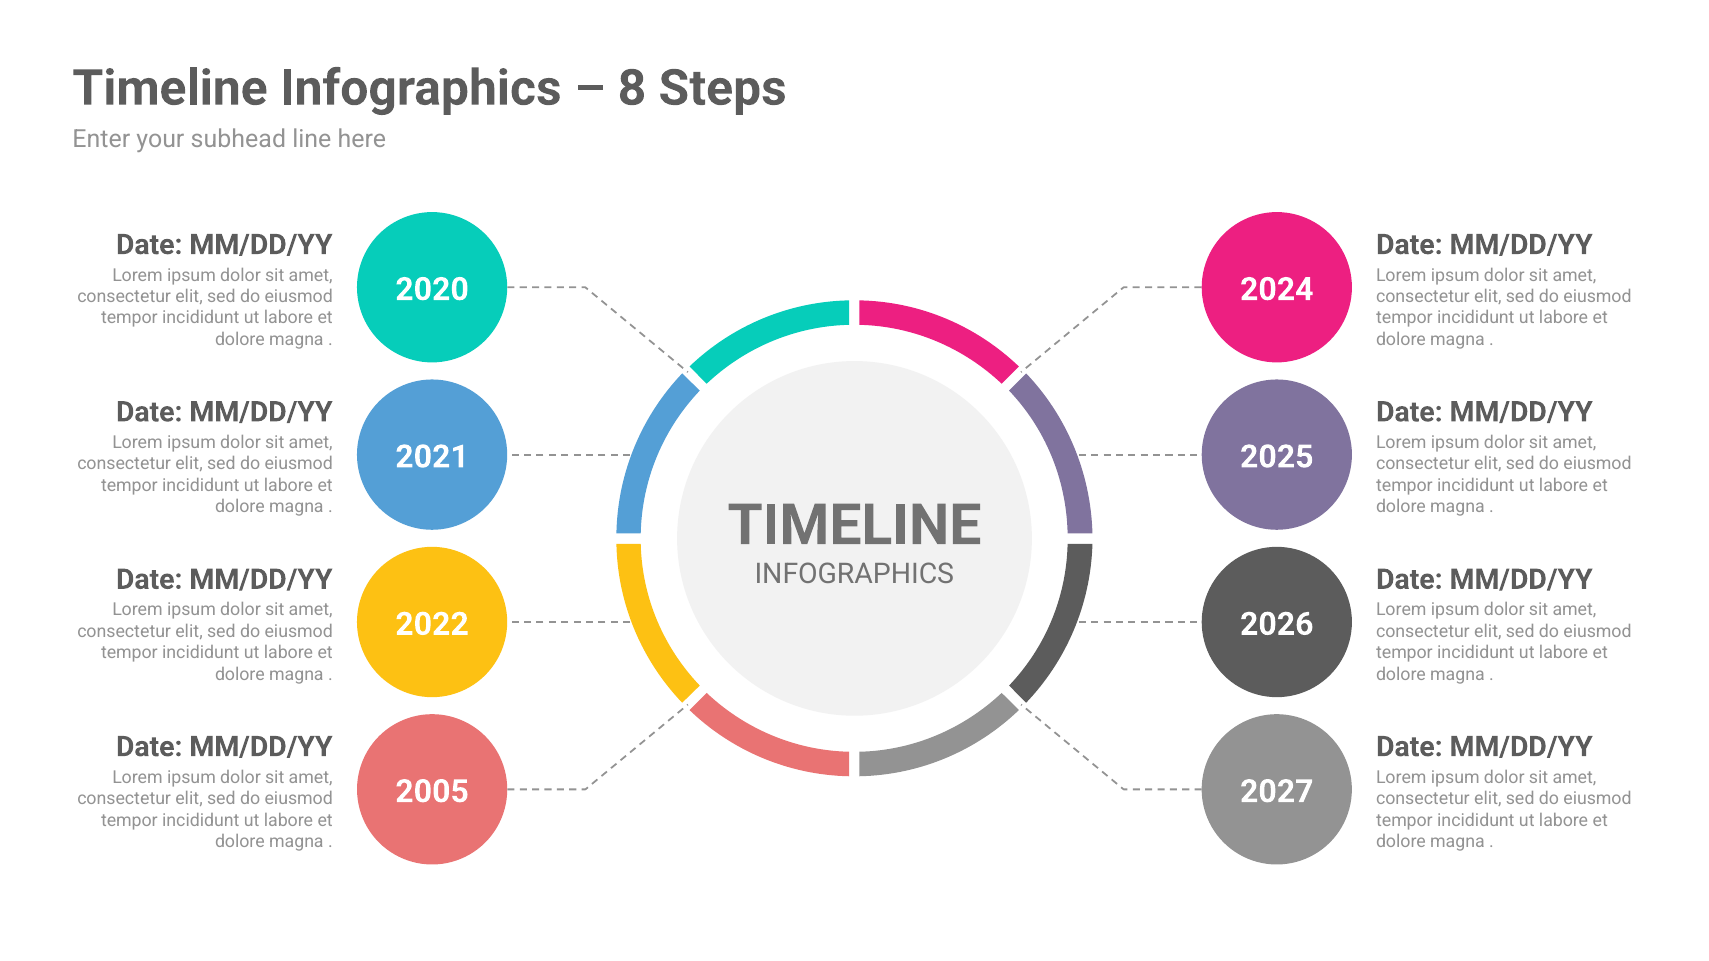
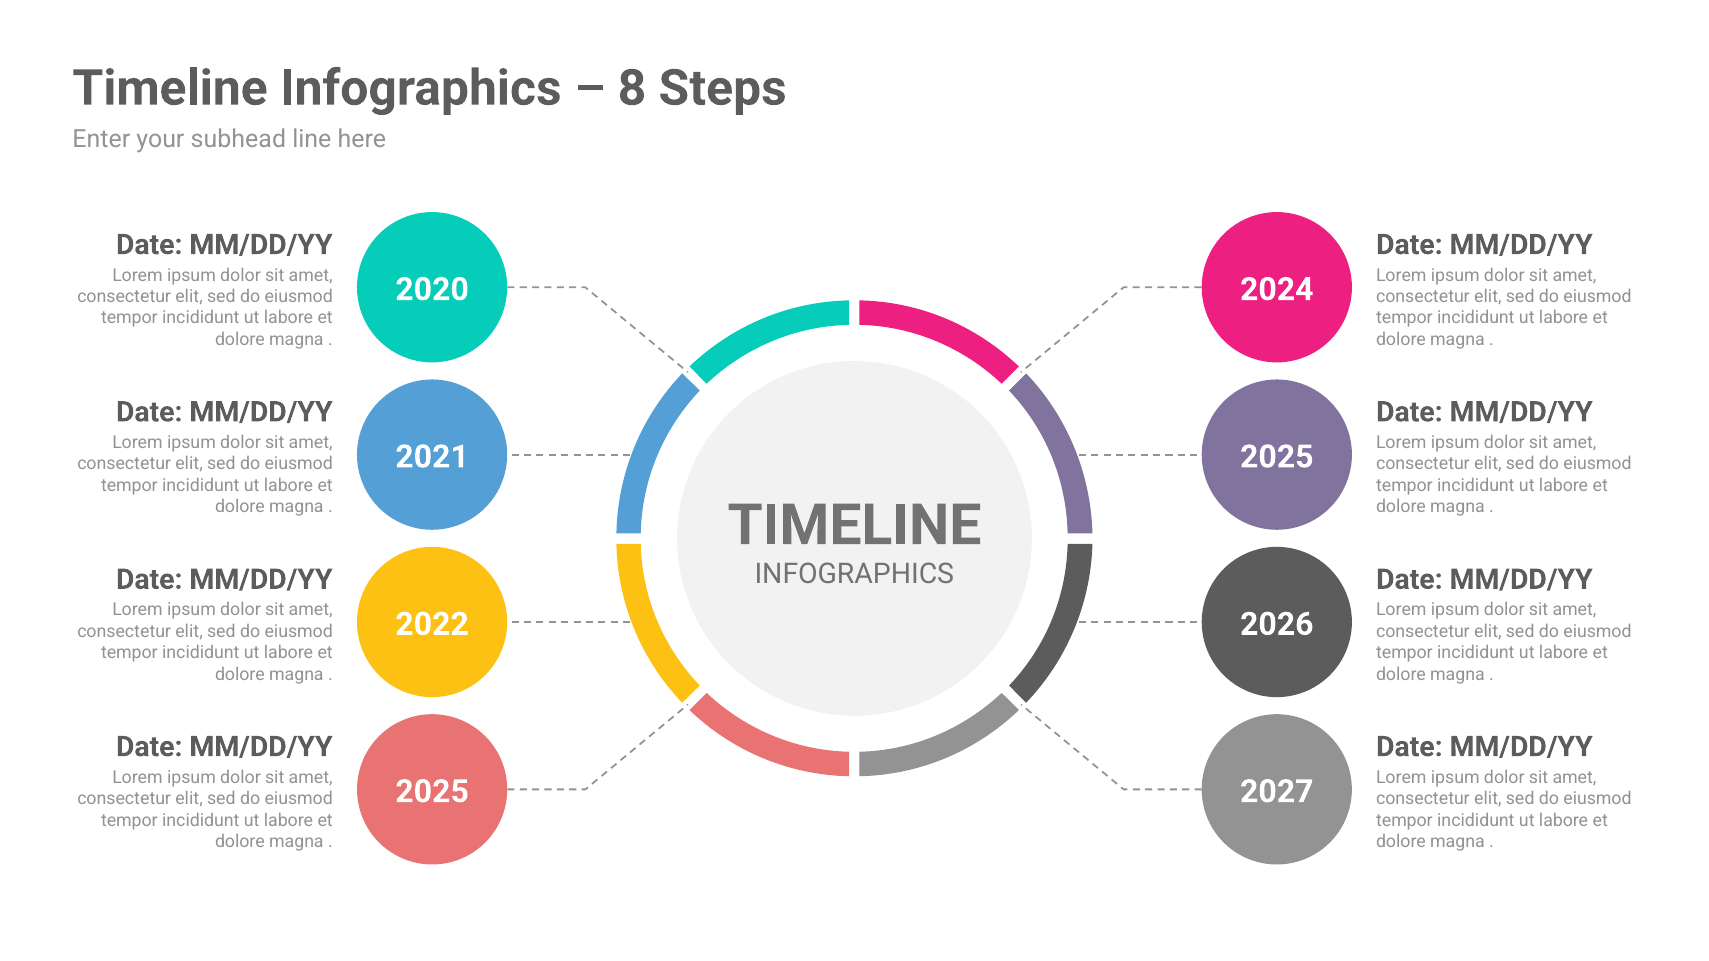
2005 at (432, 792): 2005 -> 2025
